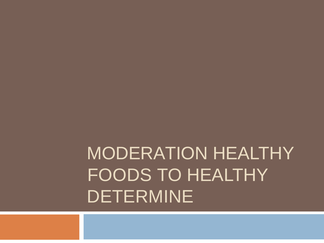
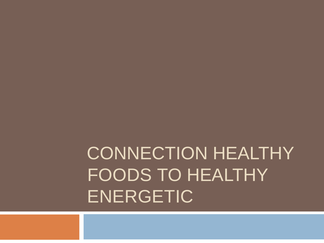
MODERATION: MODERATION -> CONNECTION
DETERMINE: DETERMINE -> ENERGETIC
